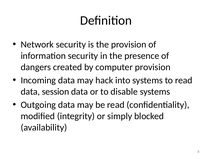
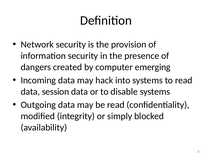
computer provision: provision -> emerging
